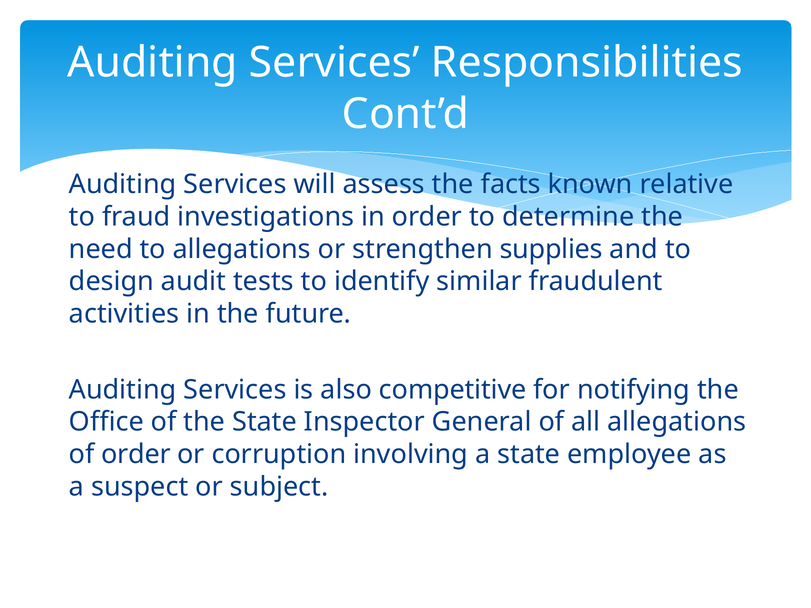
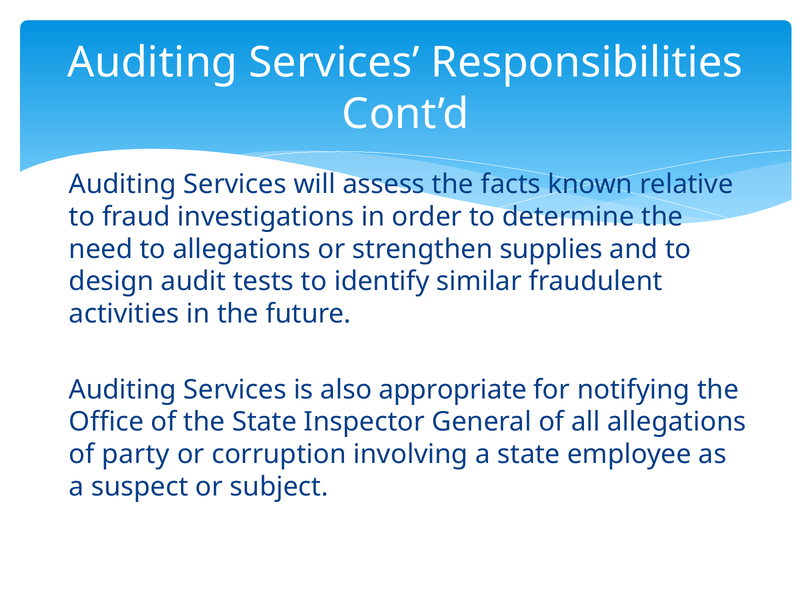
competitive: competitive -> appropriate
of order: order -> party
